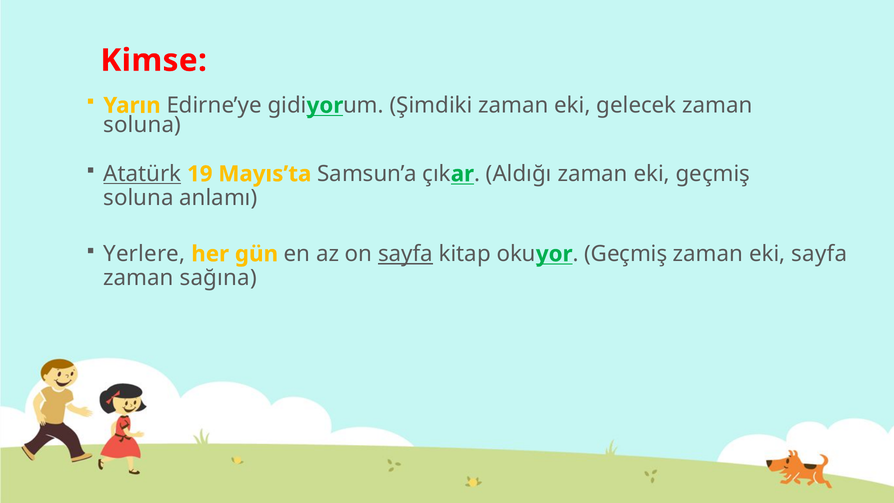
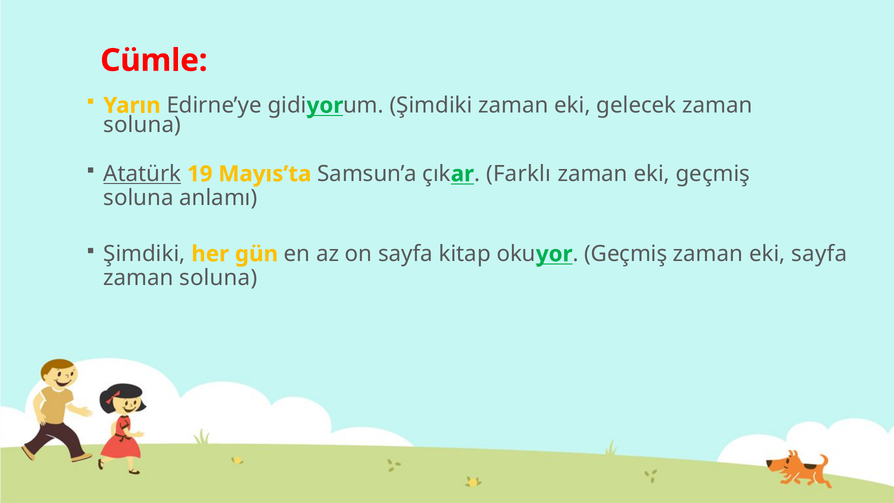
Kimse: Kimse -> Cümle
Aldığı: Aldığı -> Farklı
Yerlere at (144, 254): Yerlere -> Şimdiki
sayfa at (406, 254) underline: present -> none
sağına at (218, 278): sağına -> soluna
